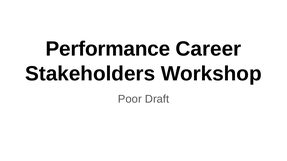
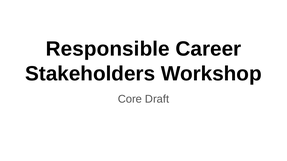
Performance: Performance -> Responsible
Poor: Poor -> Core
